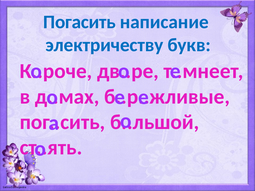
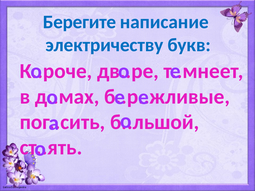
Погасить: Погасить -> Берегите
